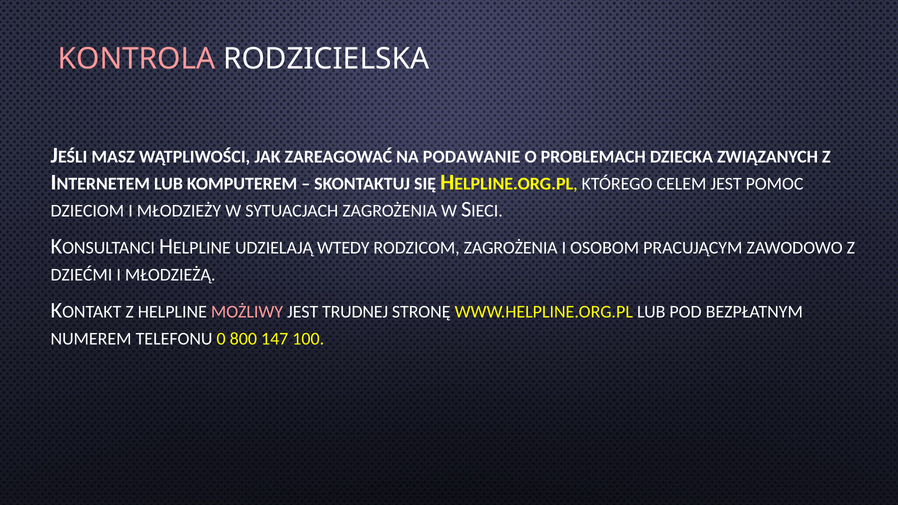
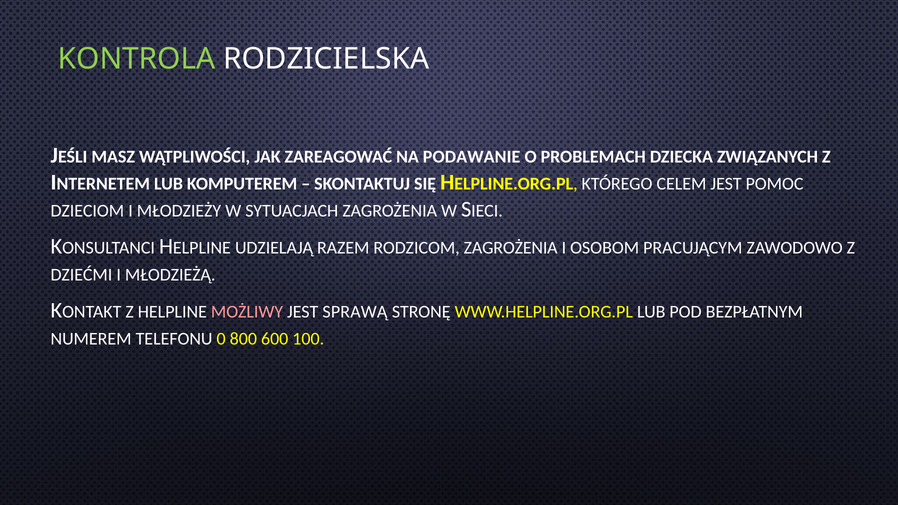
KONTROLA colour: pink -> light green
WTEDY: WTEDY -> RAZEM
TRUDNEJ: TRUDNEJ -> SPRAWĄ
147: 147 -> 600
